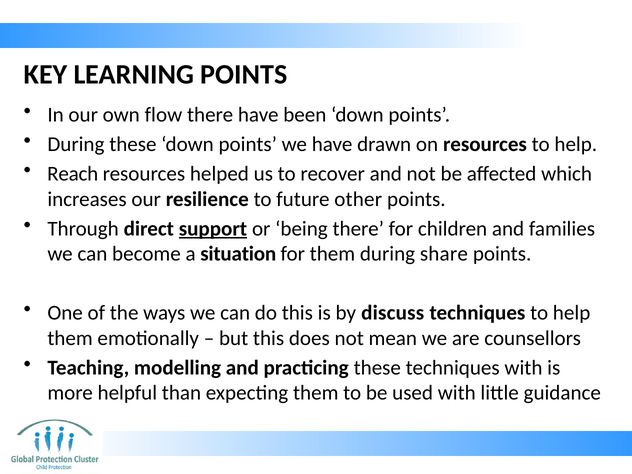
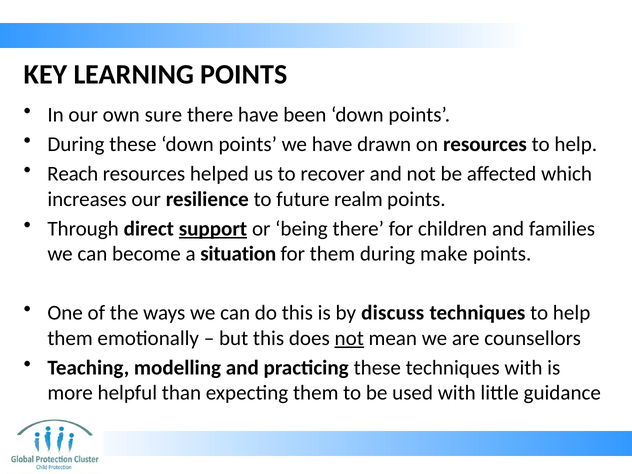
flow: flow -> sure
other: other -> realm
share: share -> make
not at (349, 338) underline: none -> present
